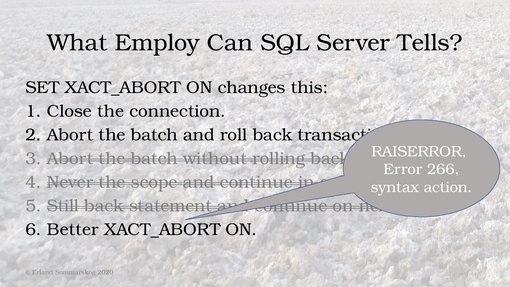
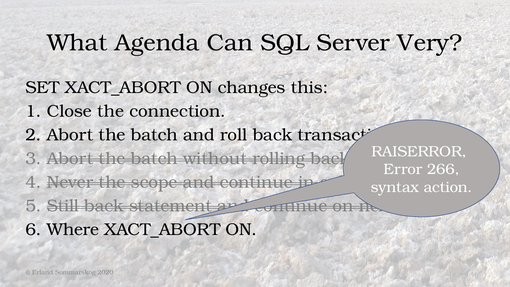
Employ: Employ -> Agenda
Tells: Tells -> Very
Better: Better -> Where
